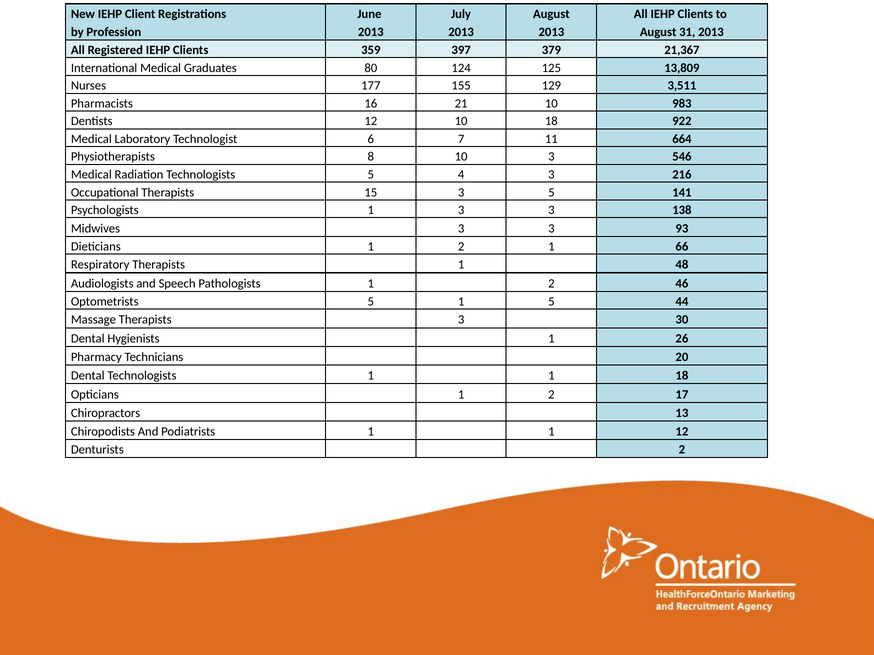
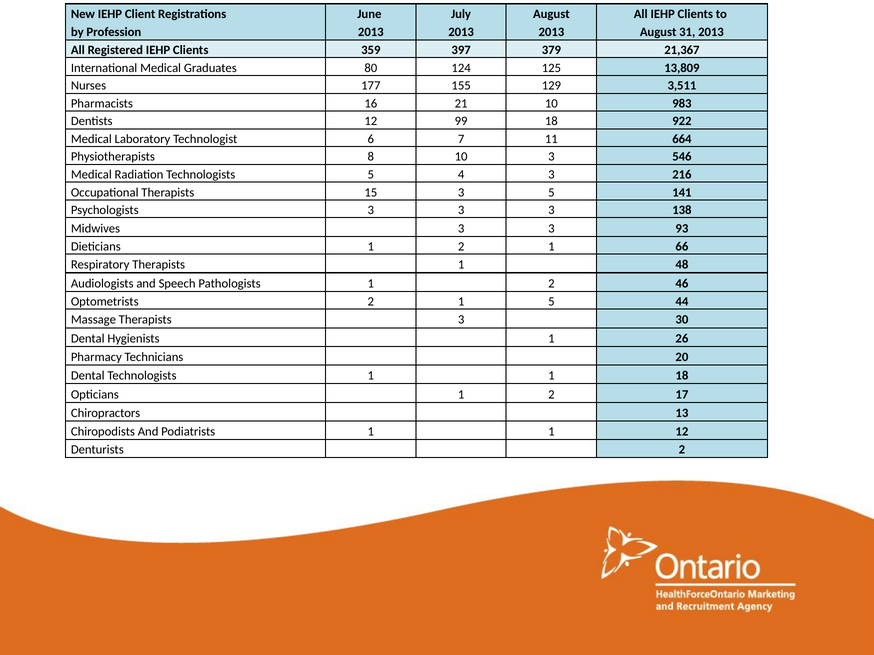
12 10: 10 -> 99
Psychologists 1: 1 -> 3
Optometrists 5: 5 -> 2
